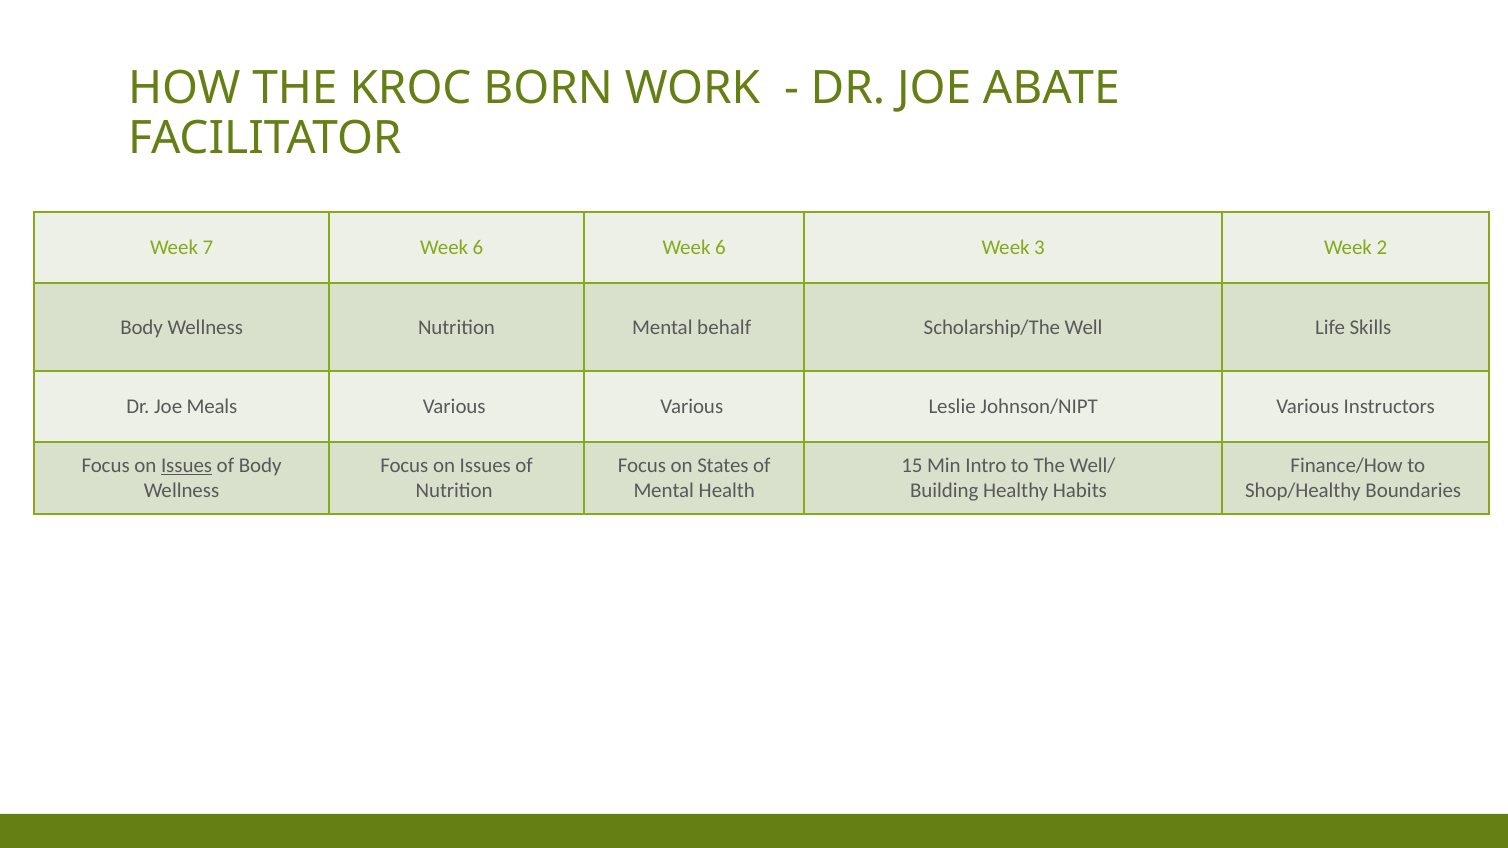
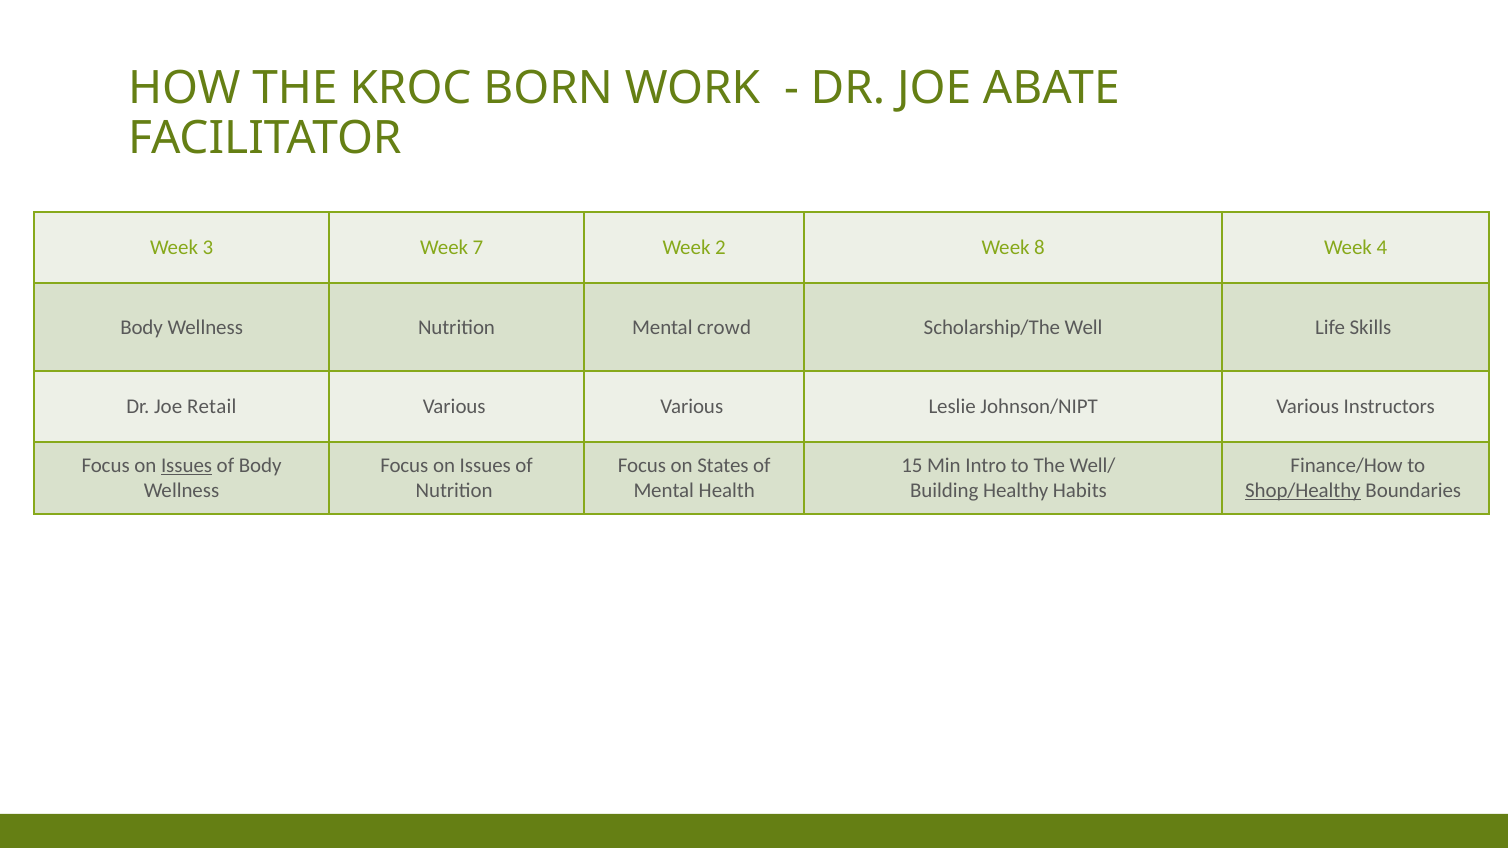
7: 7 -> 3
6 at (478, 248): 6 -> 7
6 at (720, 248): 6 -> 2
3: 3 -> 8
2: 2 -> 4
behalf: behalf -> crowd
Meals: Meals -> Retail
Shop/Healthy underline: none -> present
